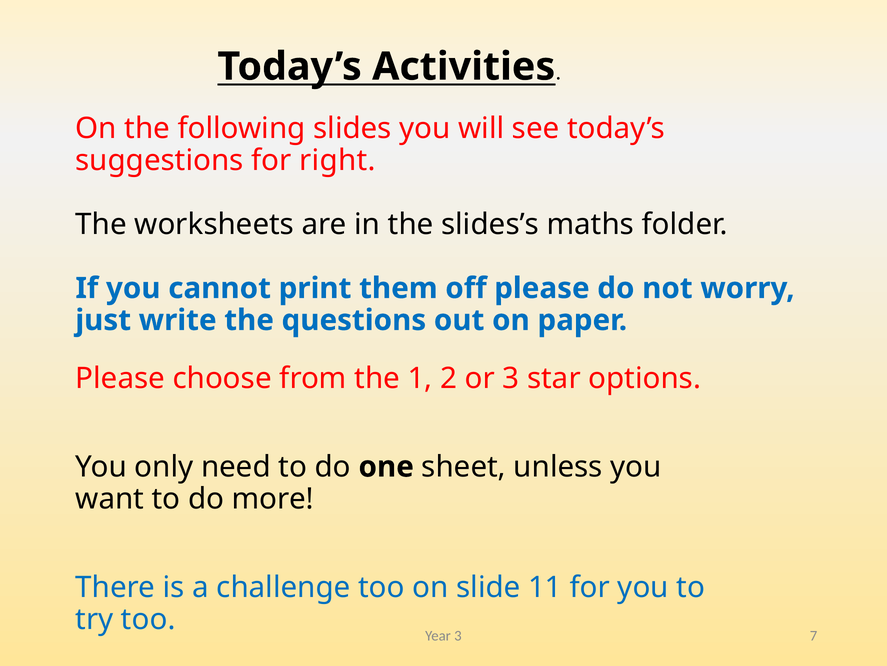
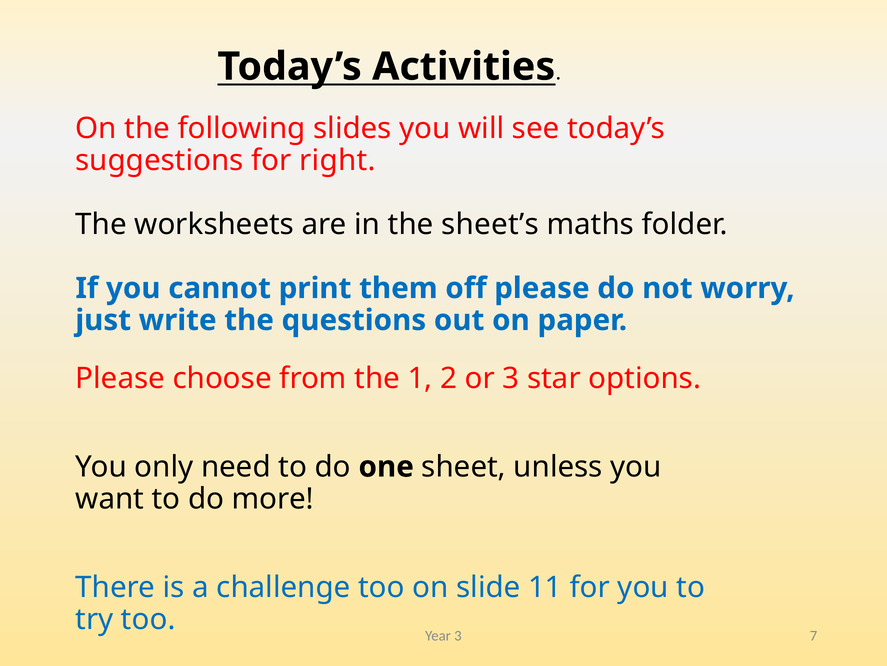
slides’s: slides’s -> sheet’s
